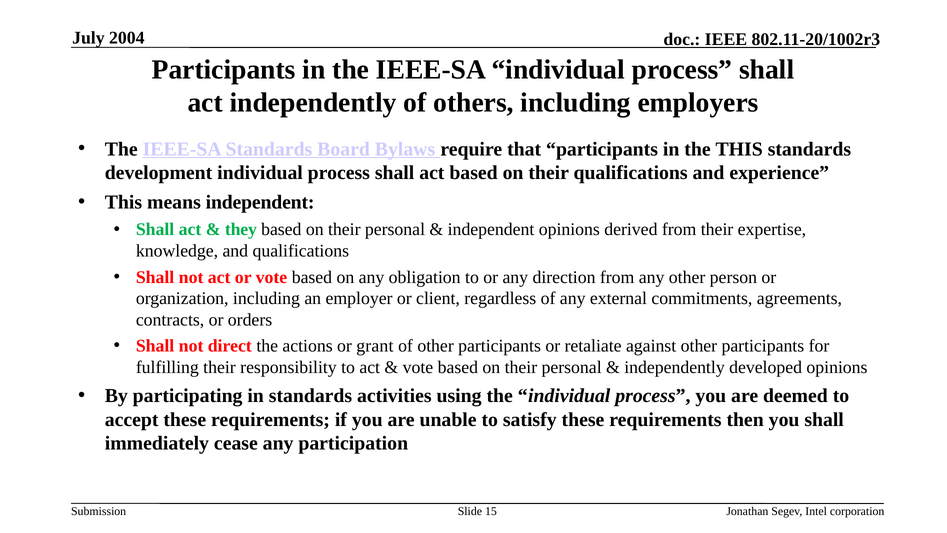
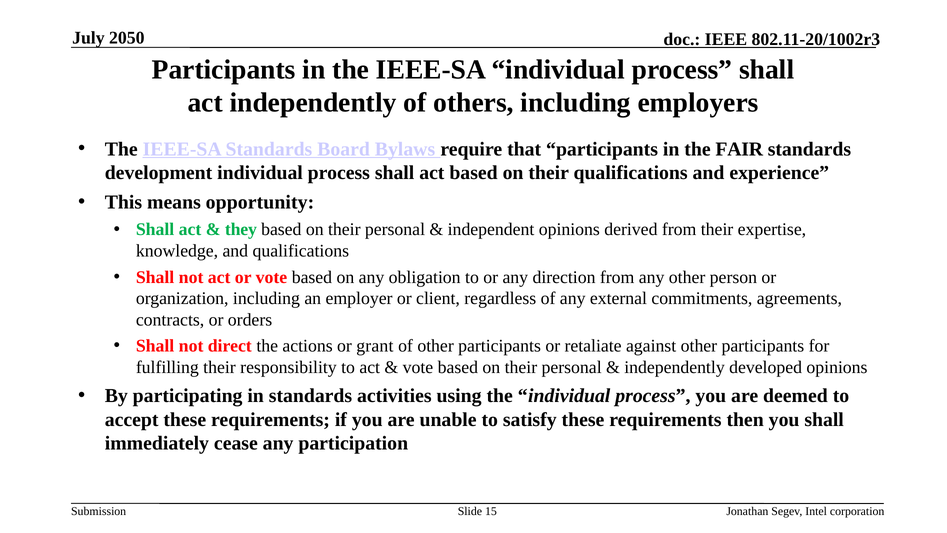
2004: 2004 -> 2050
the THIS: THIS -> FAIR
means independent: independent -> opportunity
